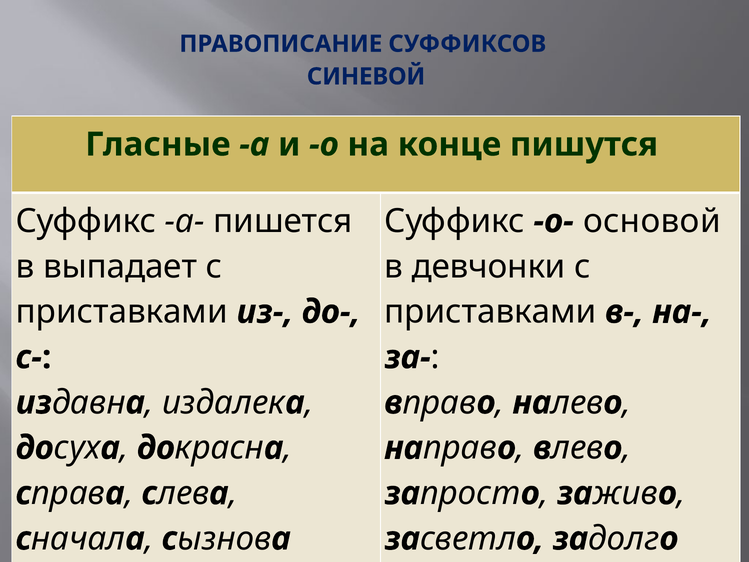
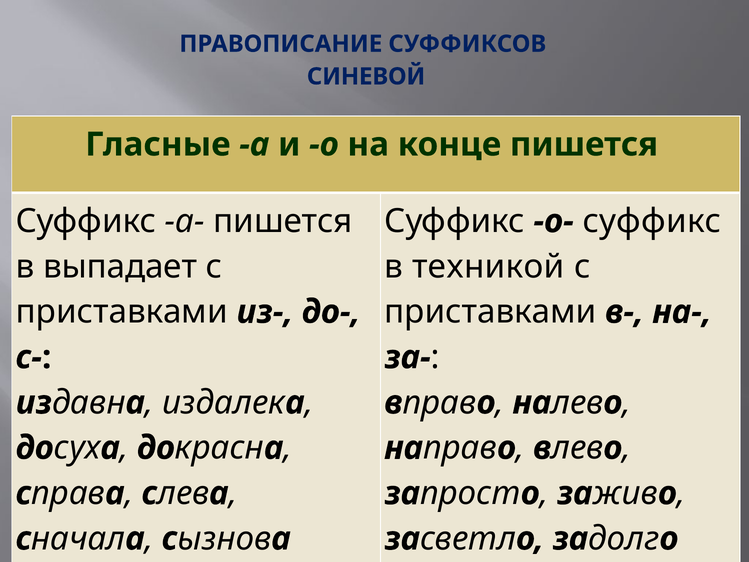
конце пишутся: пишутся -> пишется
о- основой: основой -> суффикс
девчонки: девчонки -> техникой
